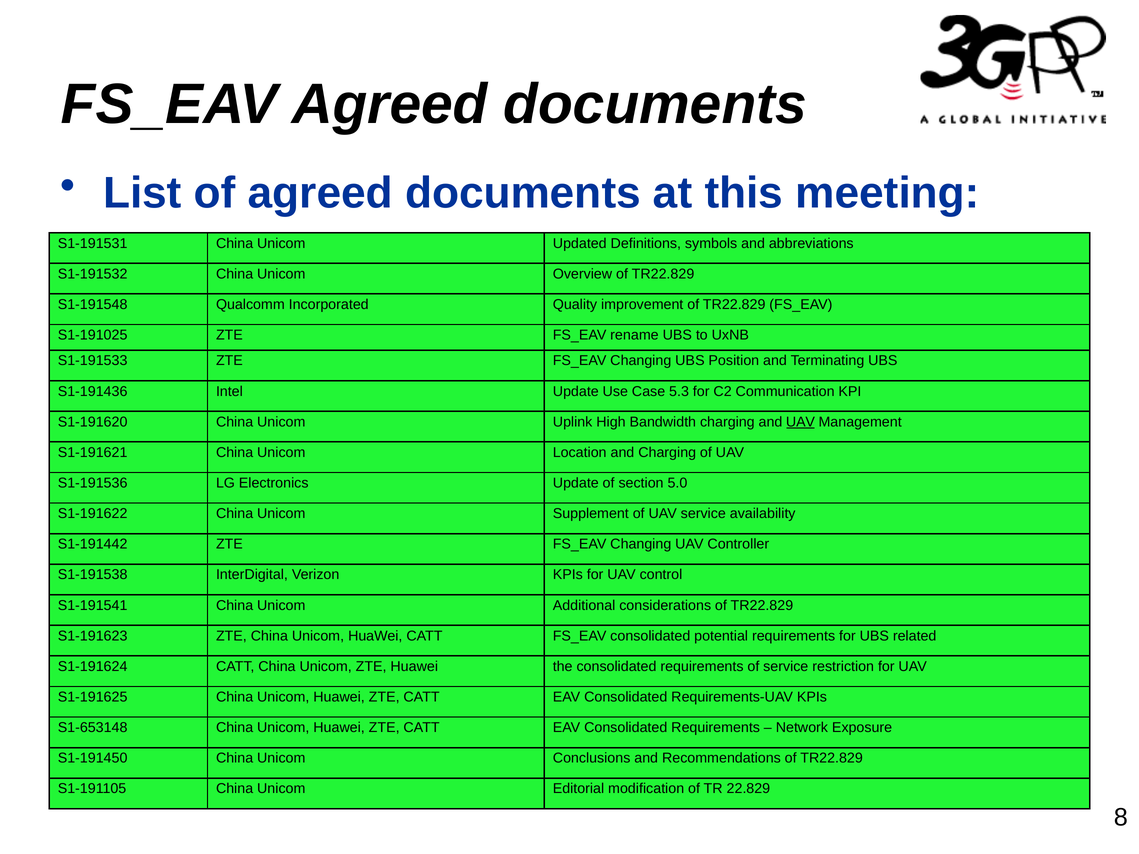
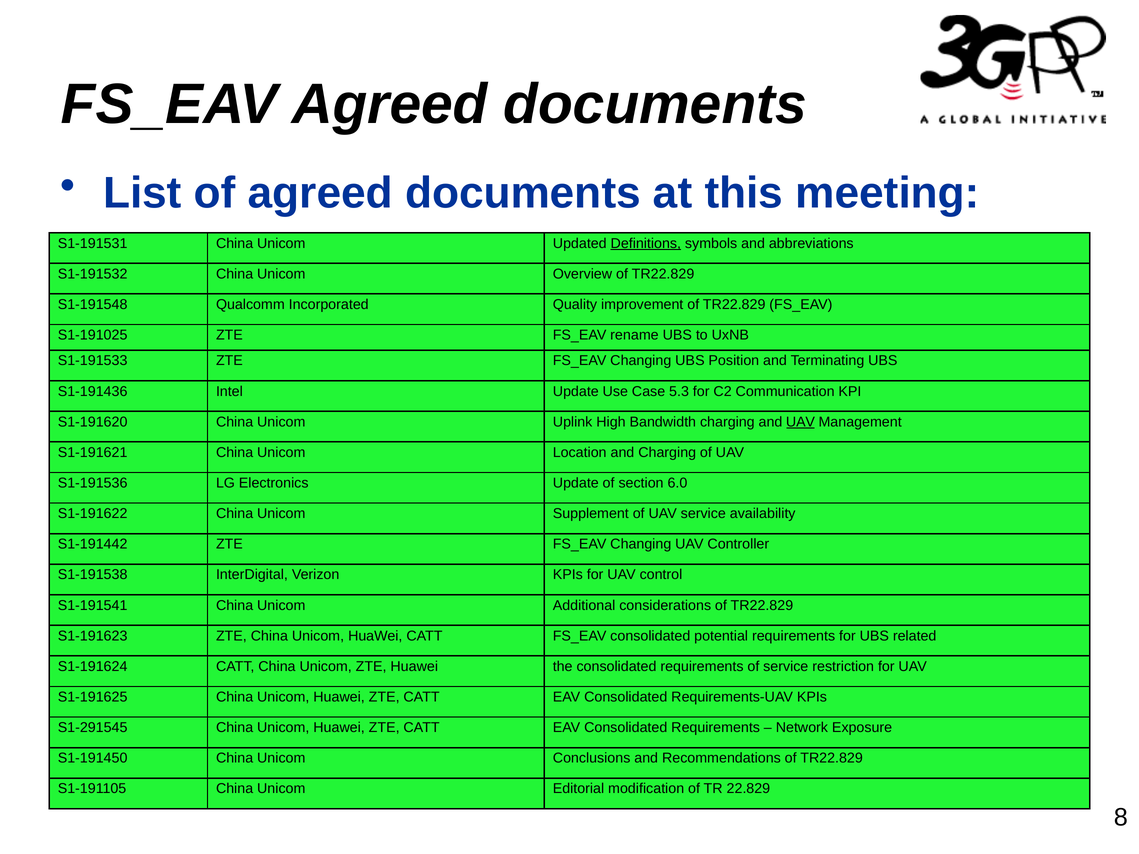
Definitions underline: none -> present
5.0: 5.0 -> 6.0
S1-653148: S1-653148 -> S1-291545
